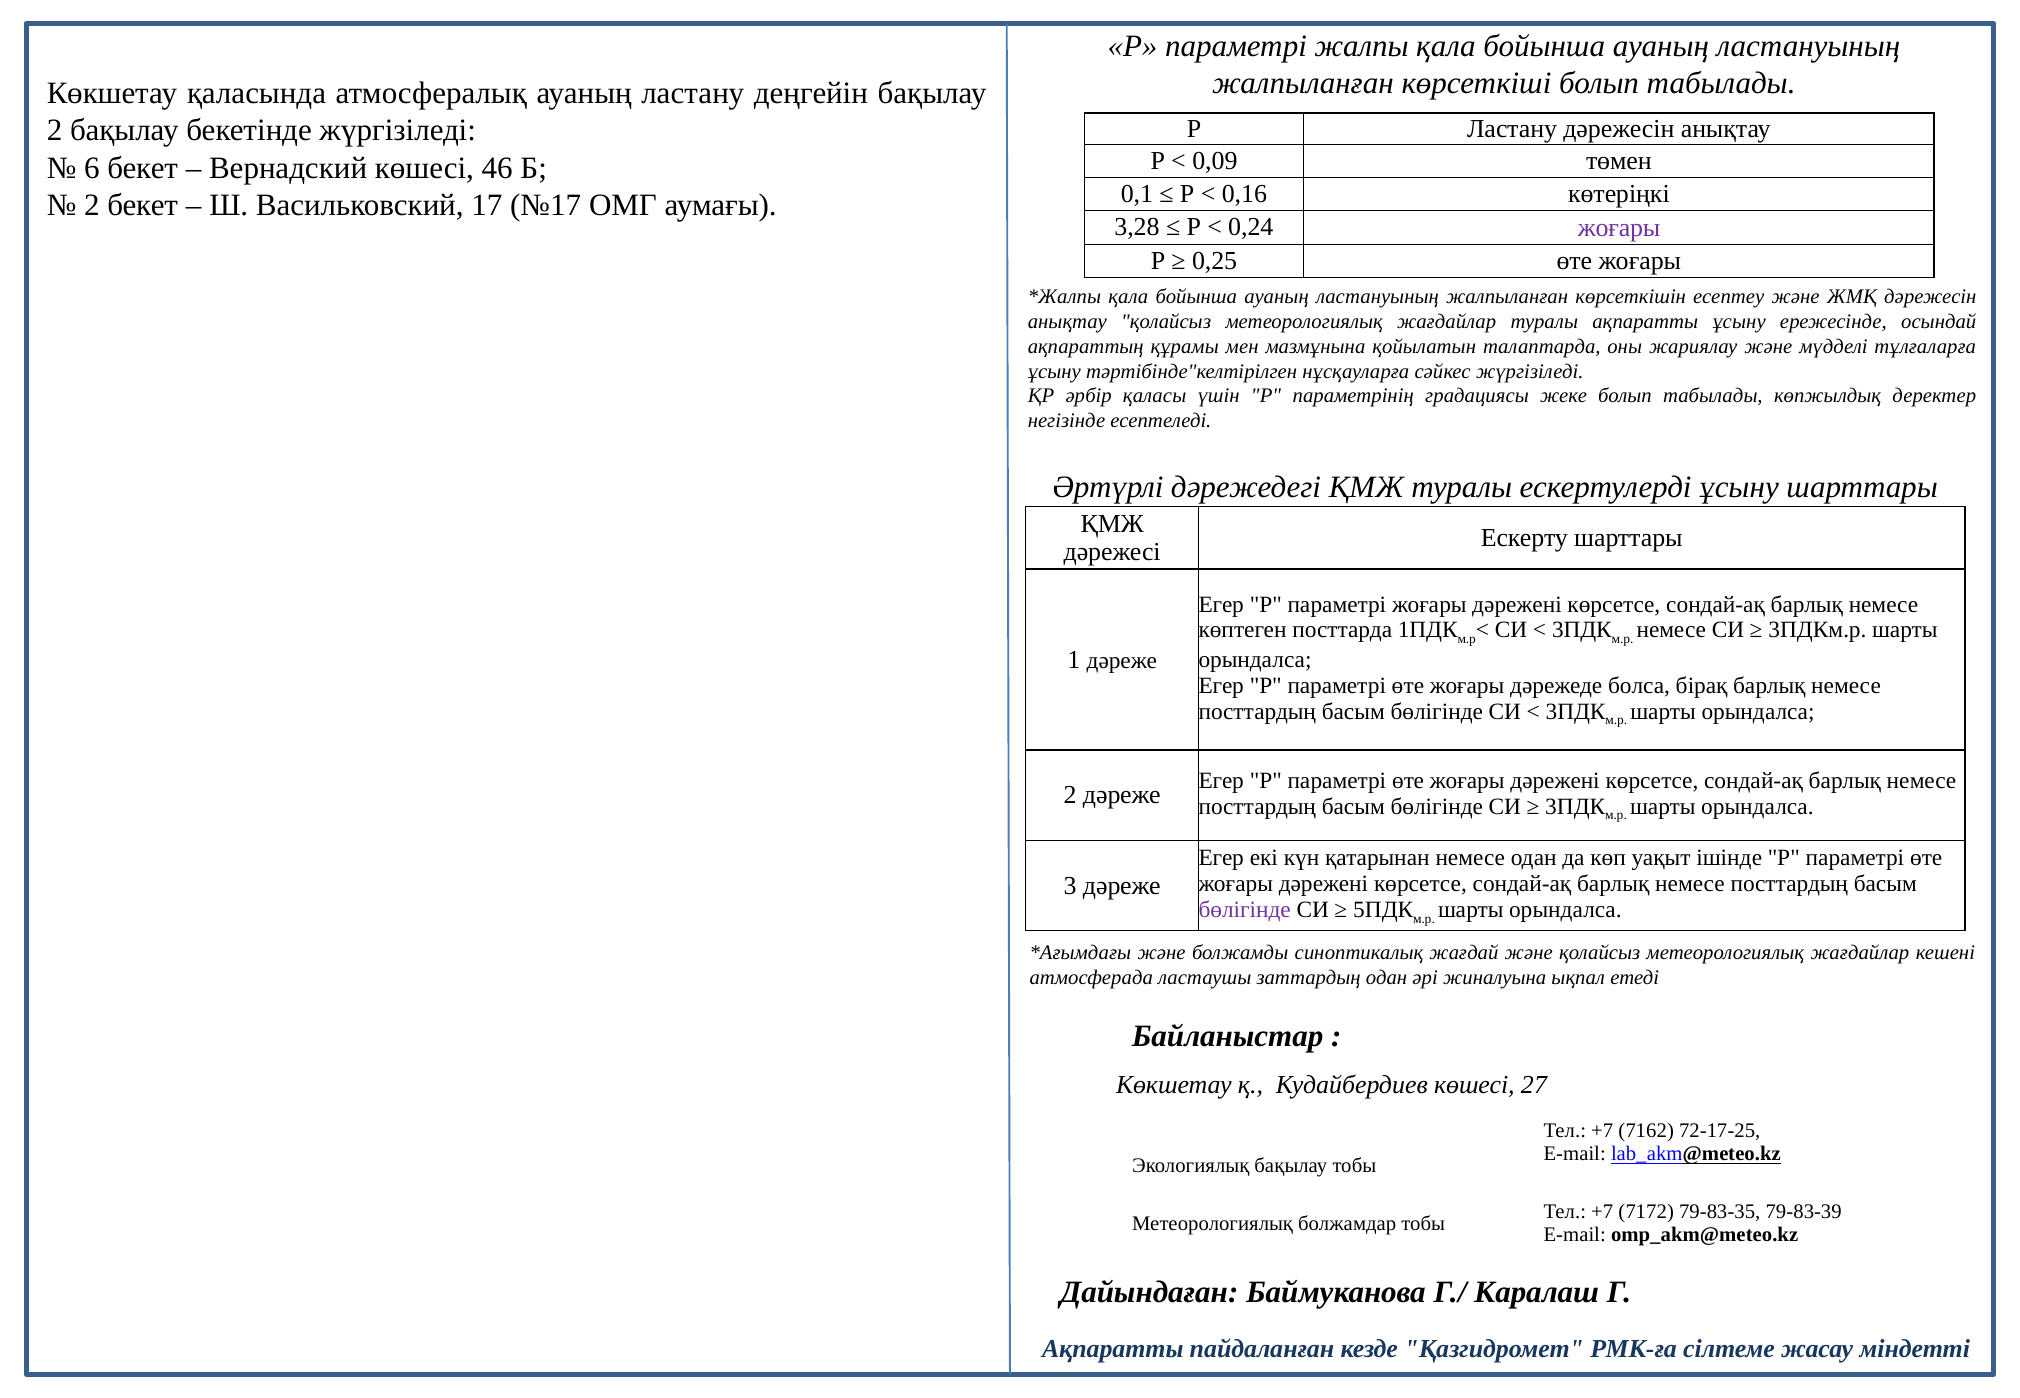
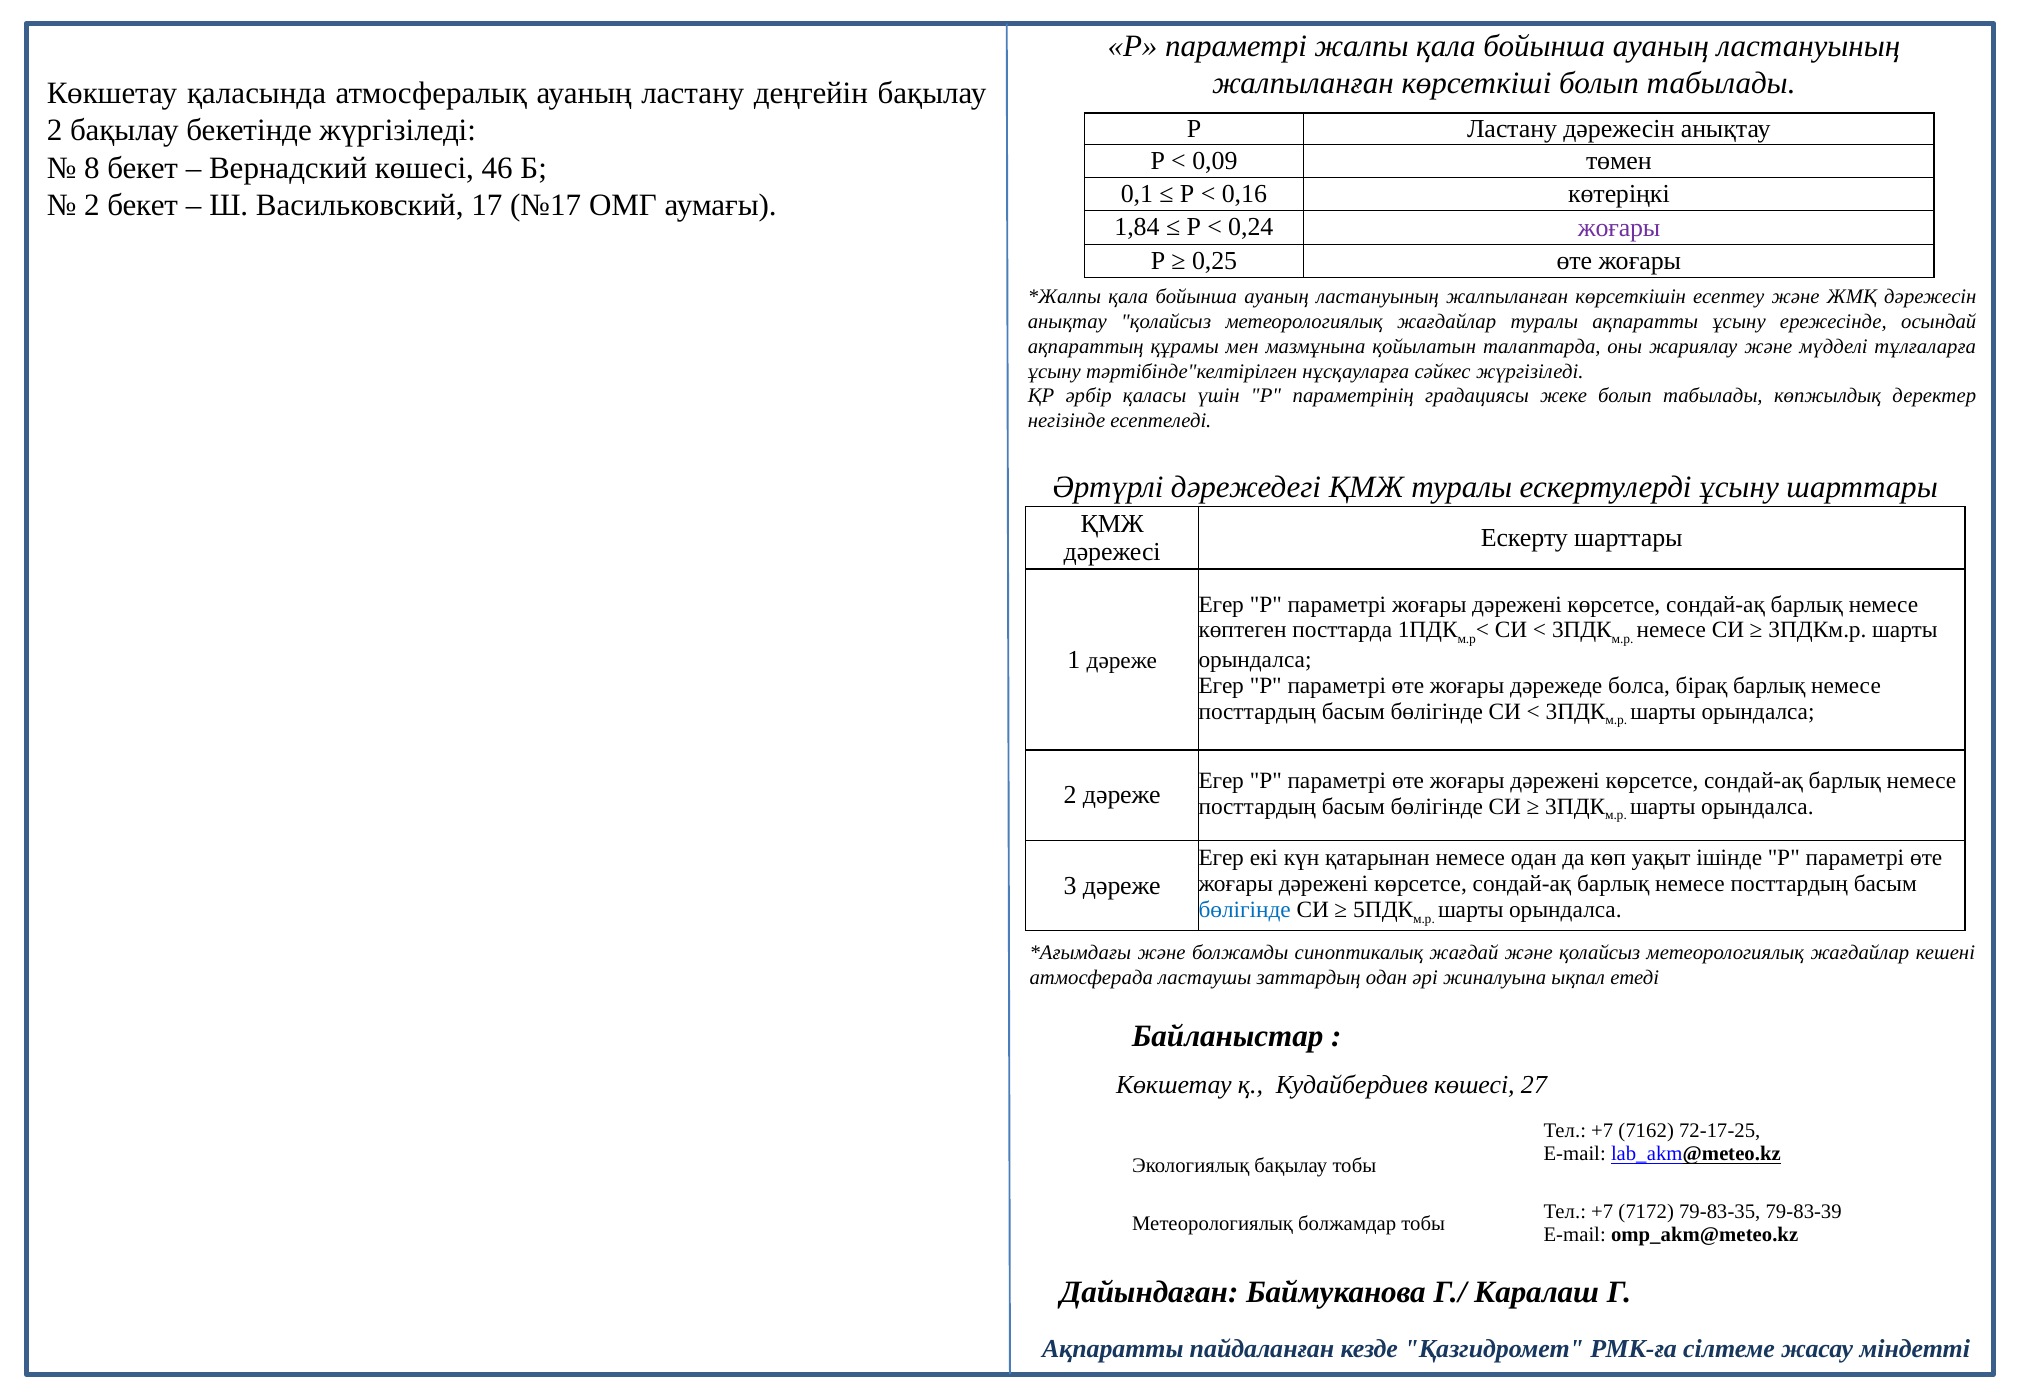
6: 6 -> 8
3,28: 3,28 -> 1,84
бөлігінде at (1245, 910) colour: purple -> blue
